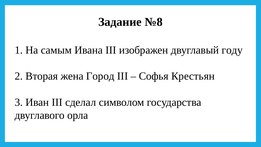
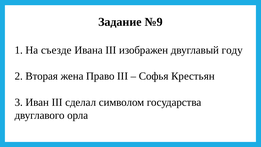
№8: №8 -> №9
самым: самым -> съезде
Город: Город -> Право
